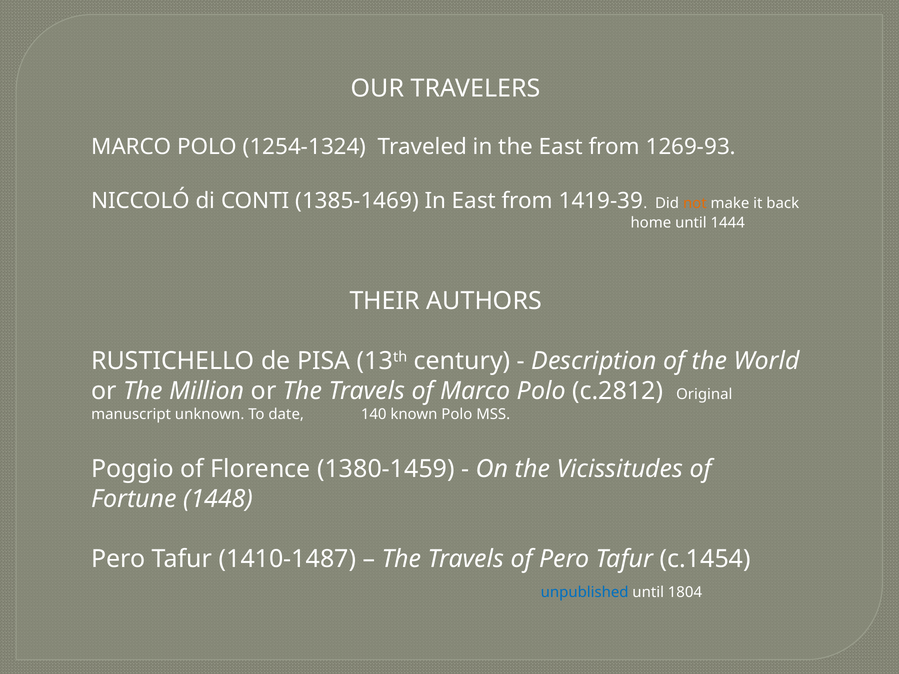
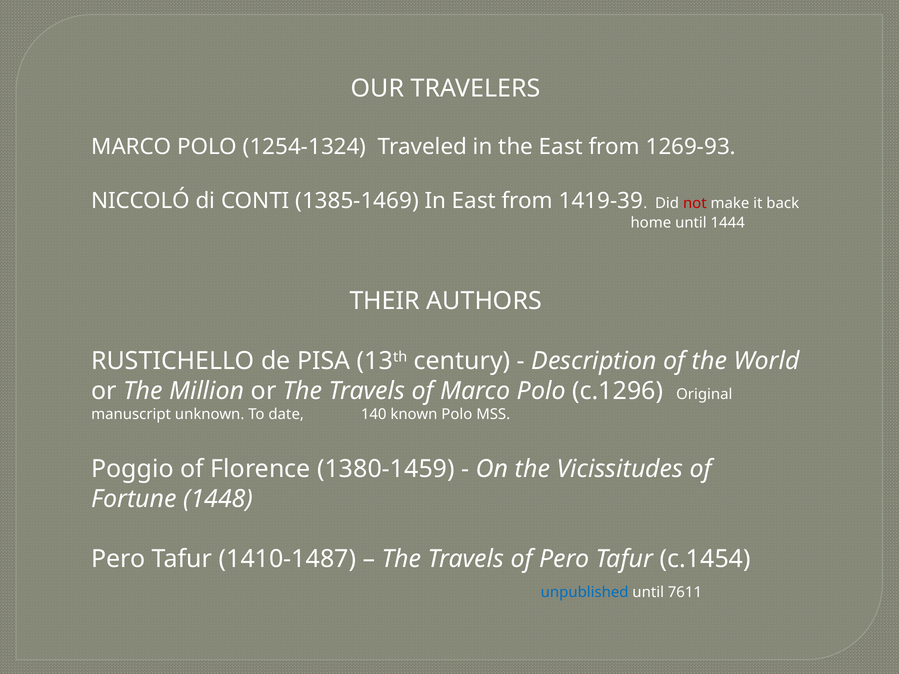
not colour: orange -> red
c.2812: c.2812 -> c.1296
1804: 1804 -> 7611
